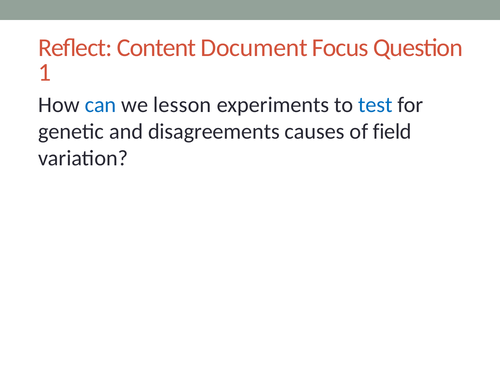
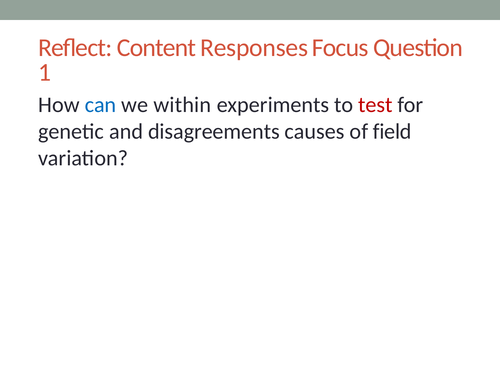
Document: Document -> Responses
lesson: lesson -> within
test colour: blue -> red
